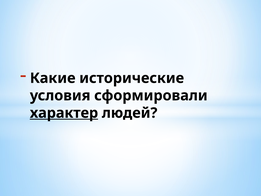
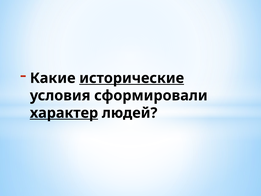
исторические underline: none -> present
